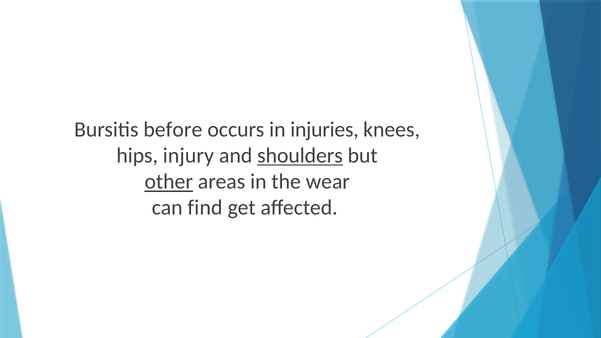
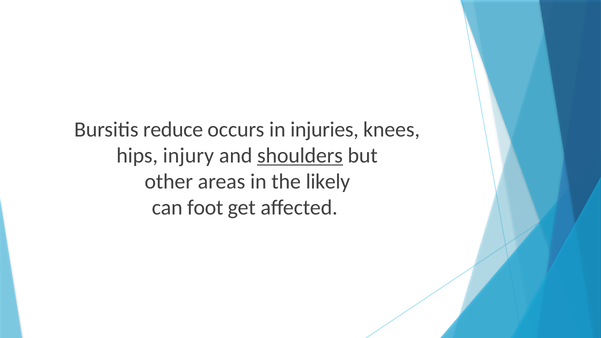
before: before -> reduce
other underline: present -> none
wear: wear -> likely
find: find -> foot
